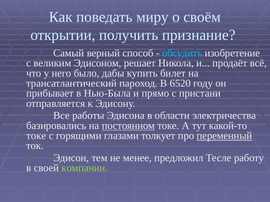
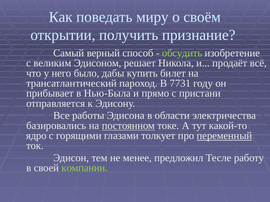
обсудить colour: light blue -> light green
6520: 6520 -> 7731
токе at (36, 136): токе -> ядро
